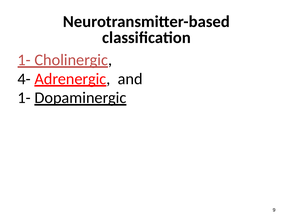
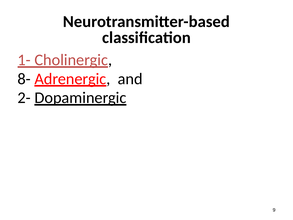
4-: 4- -> 8-
1- at (24, 98): 1- -> 2-
